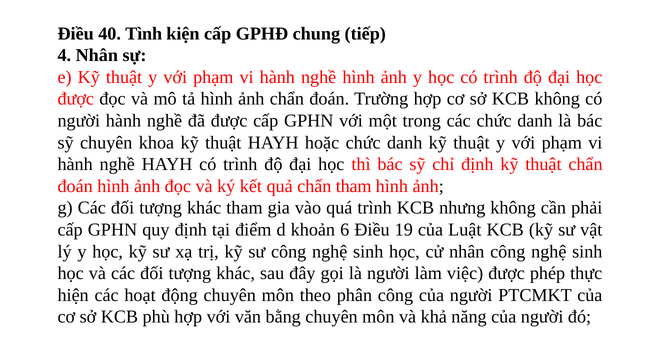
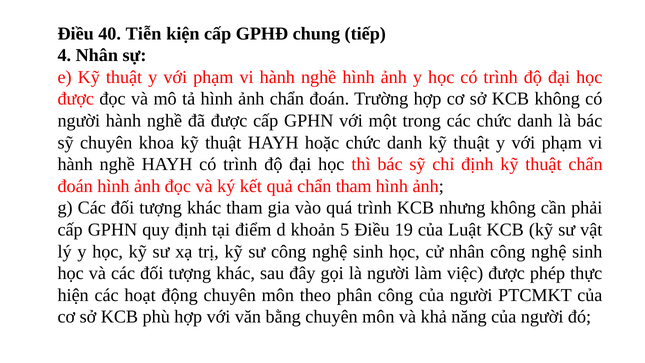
Tình: Tình -> Tiễn
6: 6 -> 5
